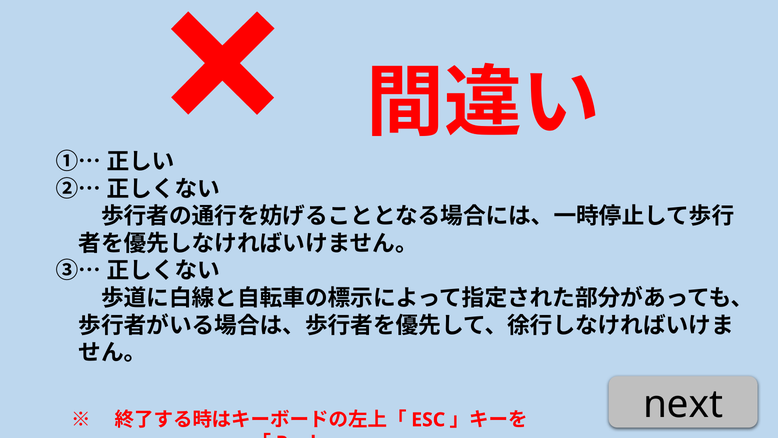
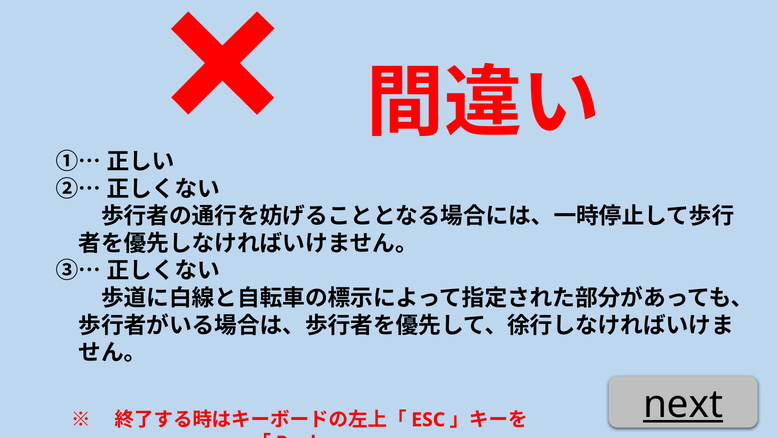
next underline: none -> present
